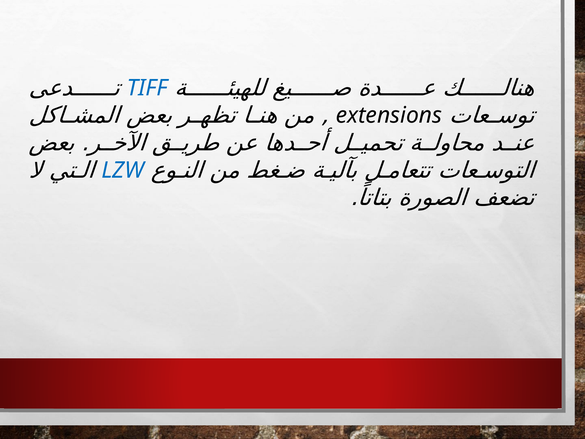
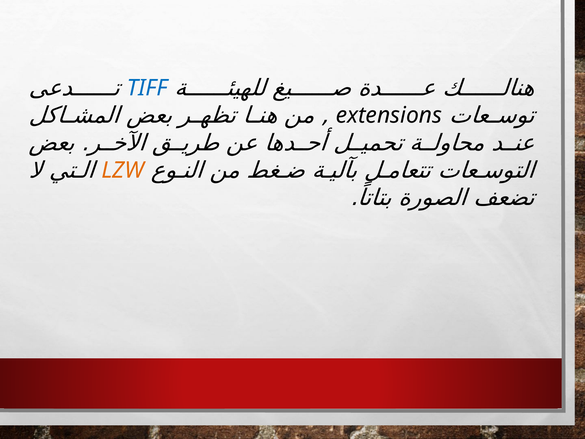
LZW colour: blue -> orange
